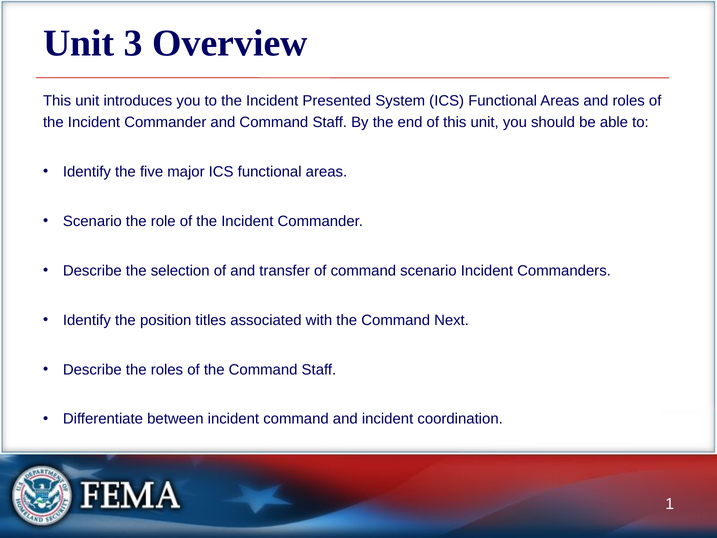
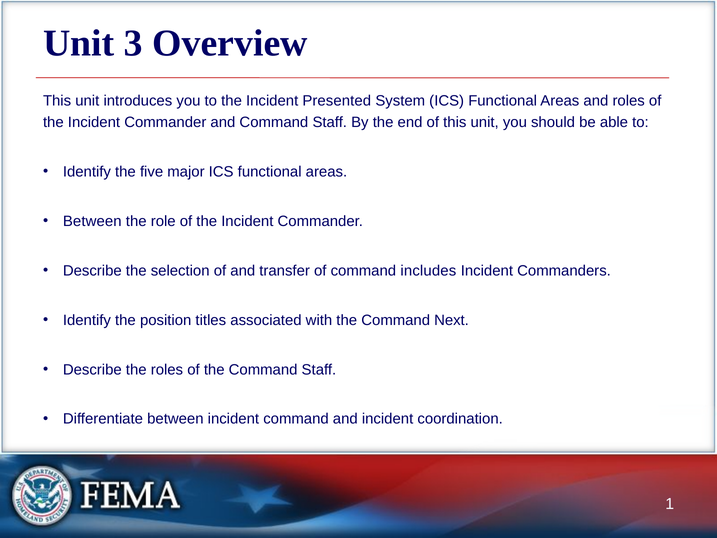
Scenario at (92, 221): Scenario -> Between
command scenario: scenario -> includes
